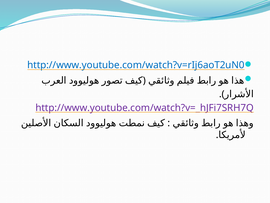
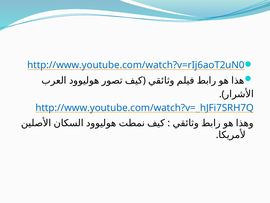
http://www.youtube.com/watch?v=_hJFi7SRH7Q colour: purple -> blue
